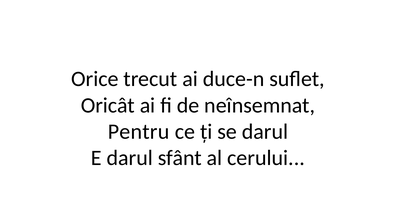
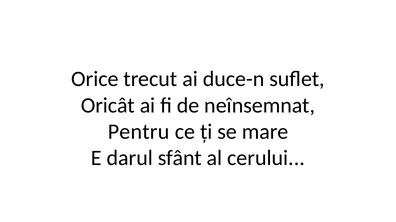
se darul: darul -> mare
